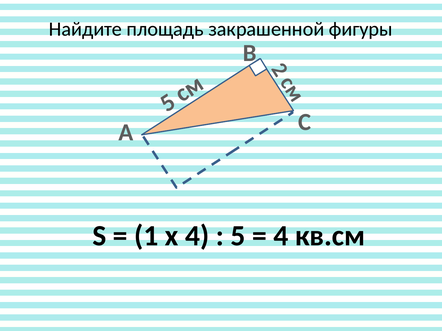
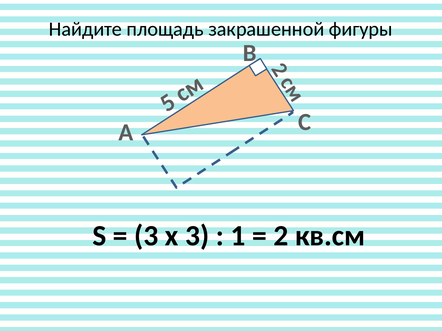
1 at (146, 236): 1 -> 3
х 4: 4 -> 3
5 at (238, 236): 5 -> 1
4 at (281, 236): 4 -> 2
